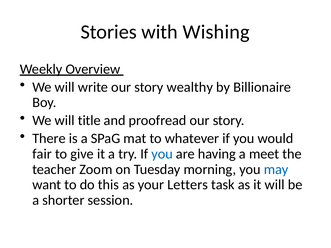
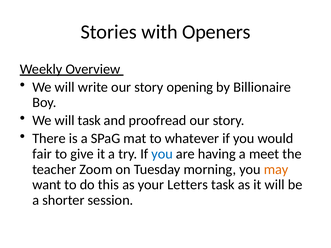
Wishing: Wishing -> Openers
wealthy: wealthy -> opening
will title: title -> task
may colour: blue -> orange
